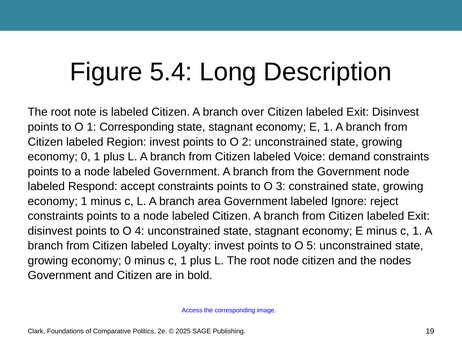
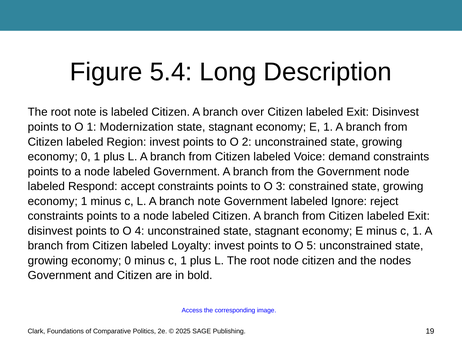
1 Corresponding: Corresponding -> Modernization
branch area: area -> note
